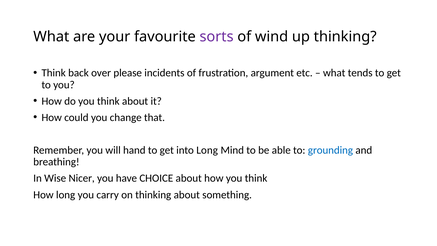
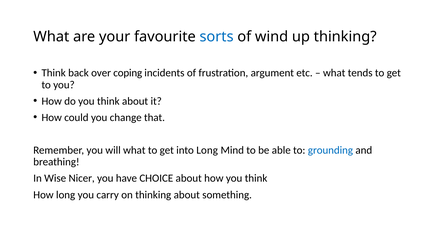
sorts colour: purple -> blue
please: please -> coping
will hand: hand -> what
